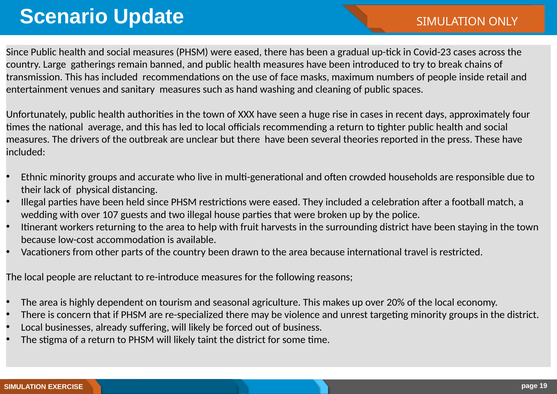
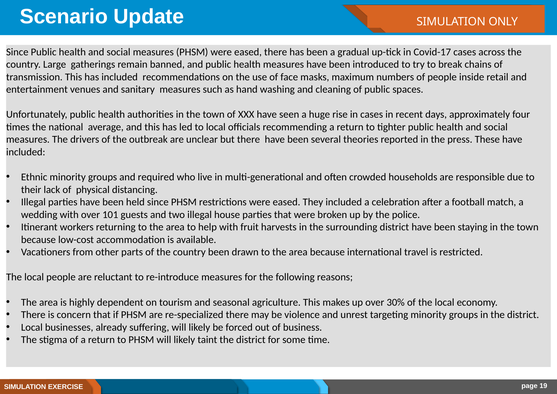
Covid-23: Covid-23 -> Covid-17
accurate: accurate -> required
107: 107 -> 101
20%: 20% -> 30%
